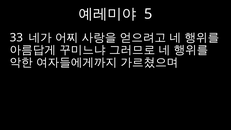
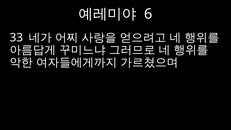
5: 5 -> 6
